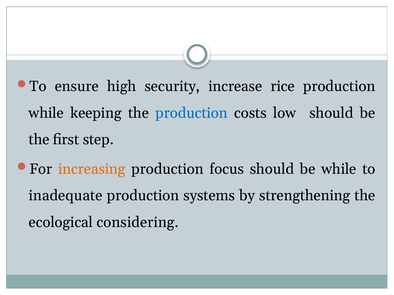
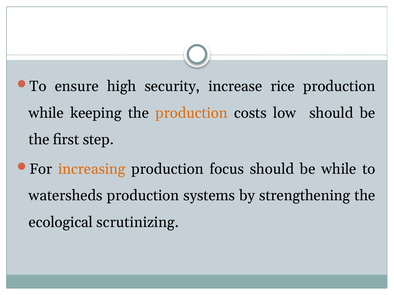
production at (192, 113) colour: blue -> orange
inadequate: inadequate -> watersheds
considering: considering -> scrutinizing
